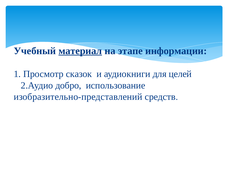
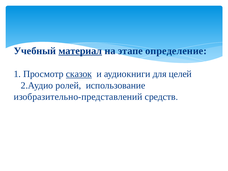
информации: информации -> определение
сказок underline: none -> present
добро: добро -> ролей
